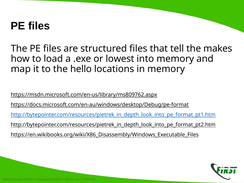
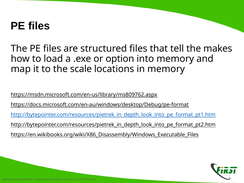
lowest: lowest -> option
hello: hello -> scale
